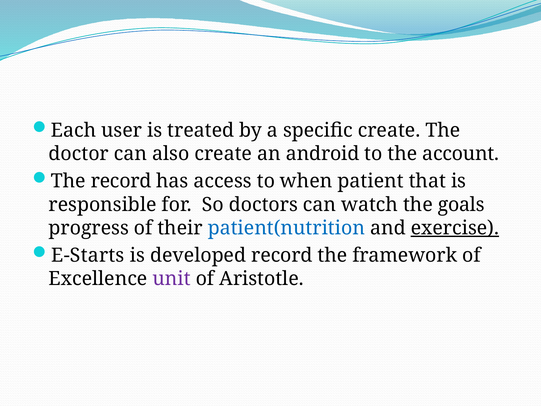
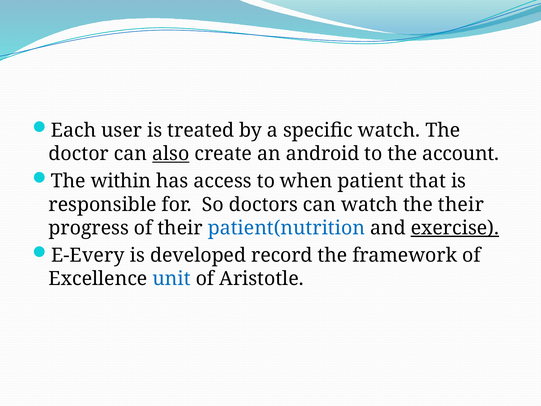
specific create: create -> watch
also underline: none -> present
The record: record -> within
the goals: goals -> their
E-Starts: E-Starts -> E-Every
unit colour: purple -> blue
